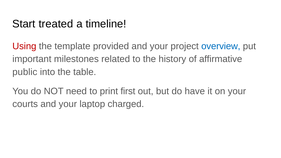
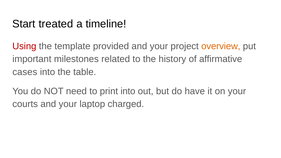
overview colour: blue -> orange
public: public -> cases
print first: first -> into
